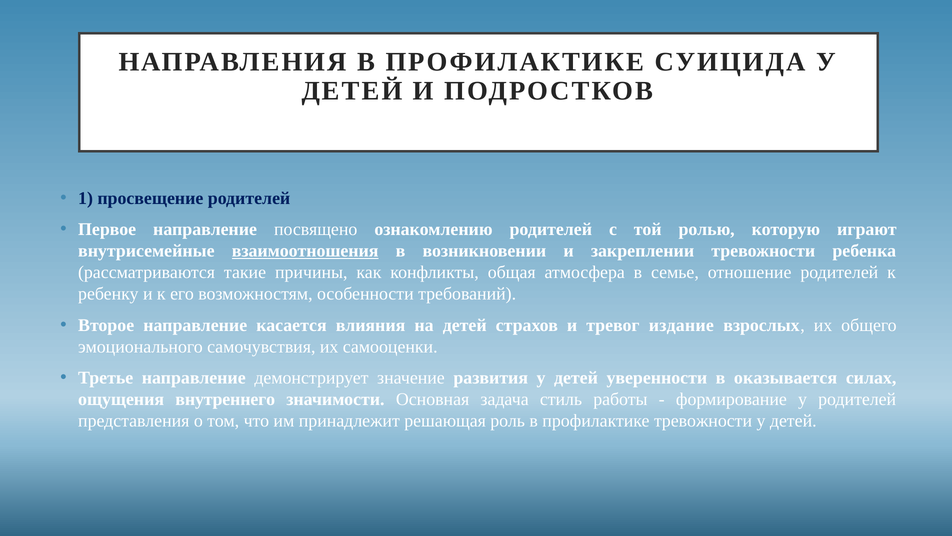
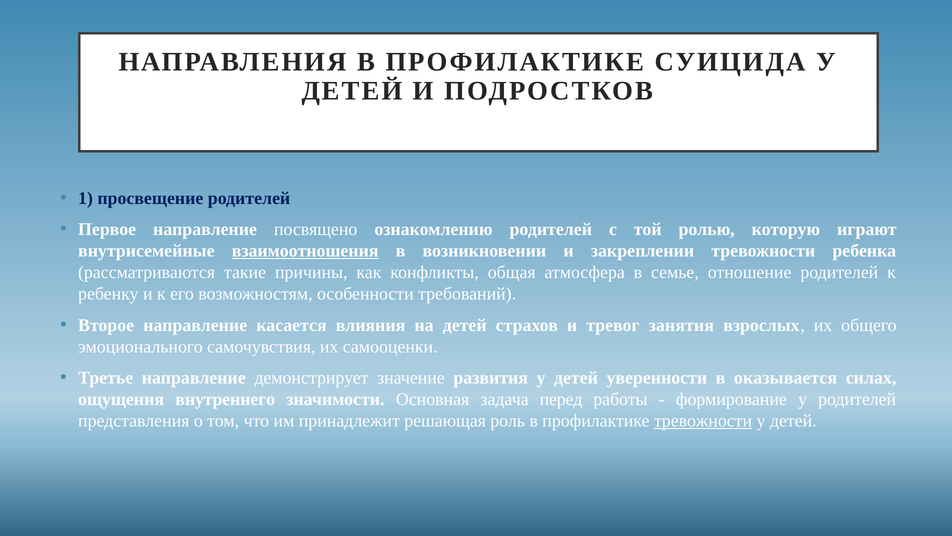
издание: издание -> занятия
стиль: стиль -> перед
тревожности at (703, 421) underline: none -> present
